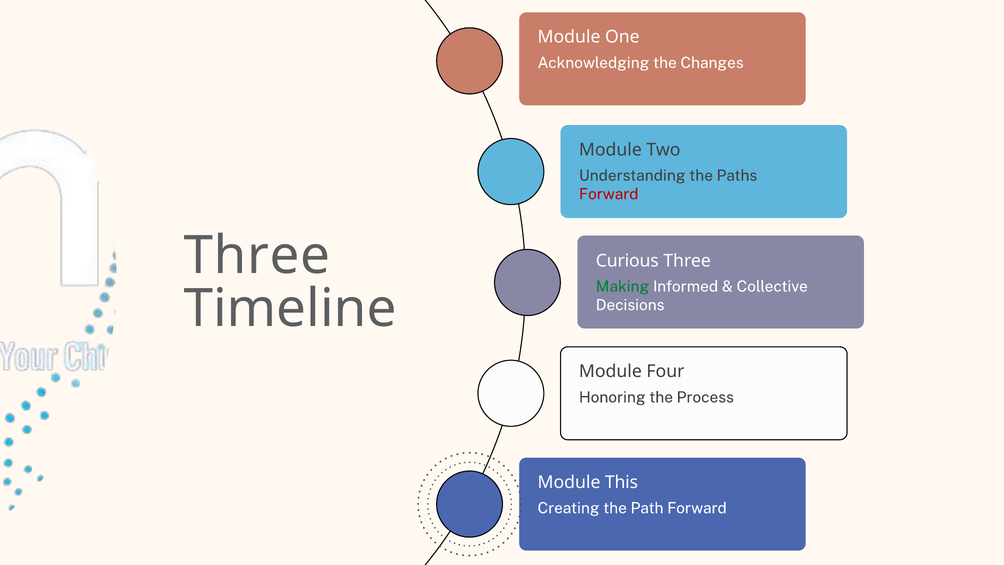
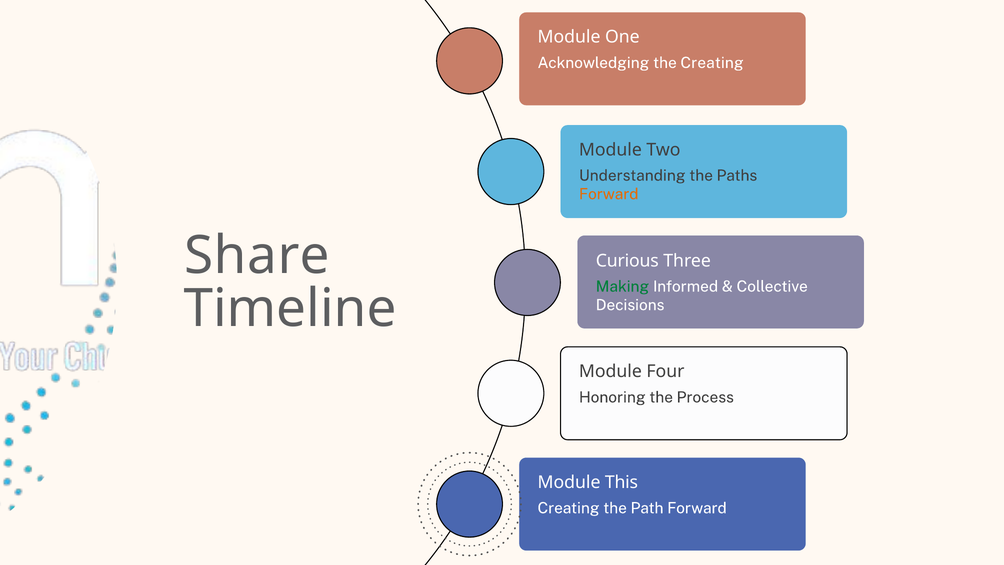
the Changes: Changes -> Creating
Forward at (609, 194) colour: red -> orange
Three at (257, 256): Three -> Share
